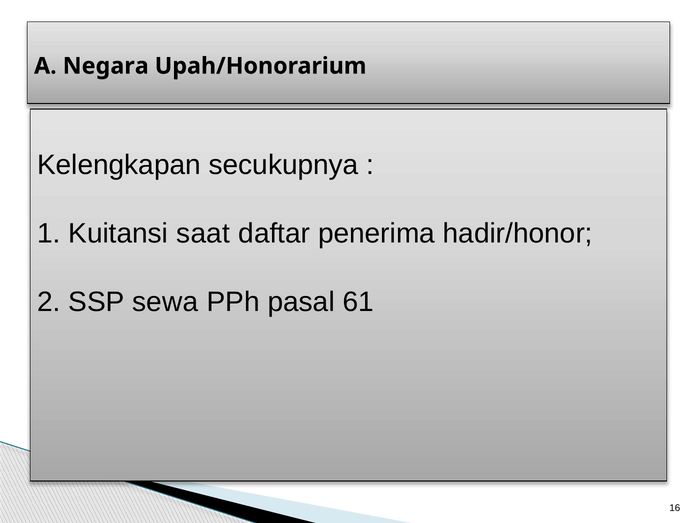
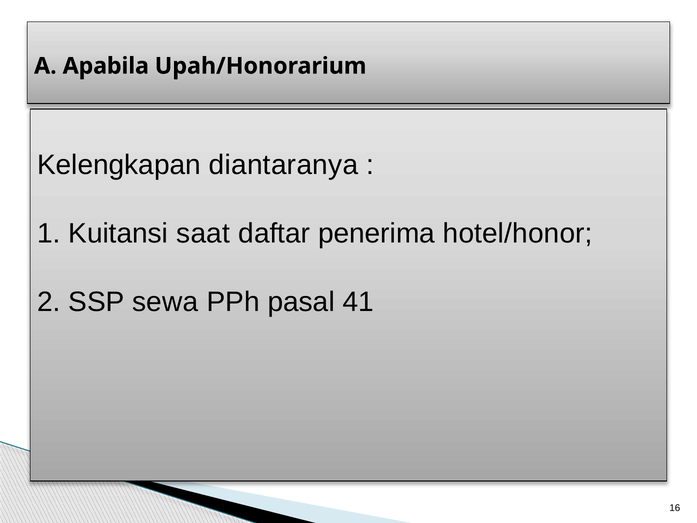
Negara: Negara -> Apabila
secukupnya: secukupnya -> diantaranya
hadir/honor: hadir/honor -> hotel/honor
61: 61 -> 41
